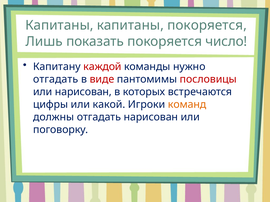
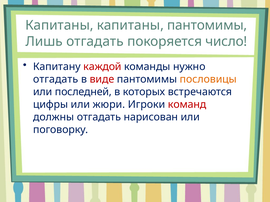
капитаны покоряется: покоряется -> пантомимы
Лишь показать: показать -> отгадать
пословицы colour: red -> orange
или нарисован: нарисован -> последней
какой: какой -> жюри
команд colour: orange -> red
